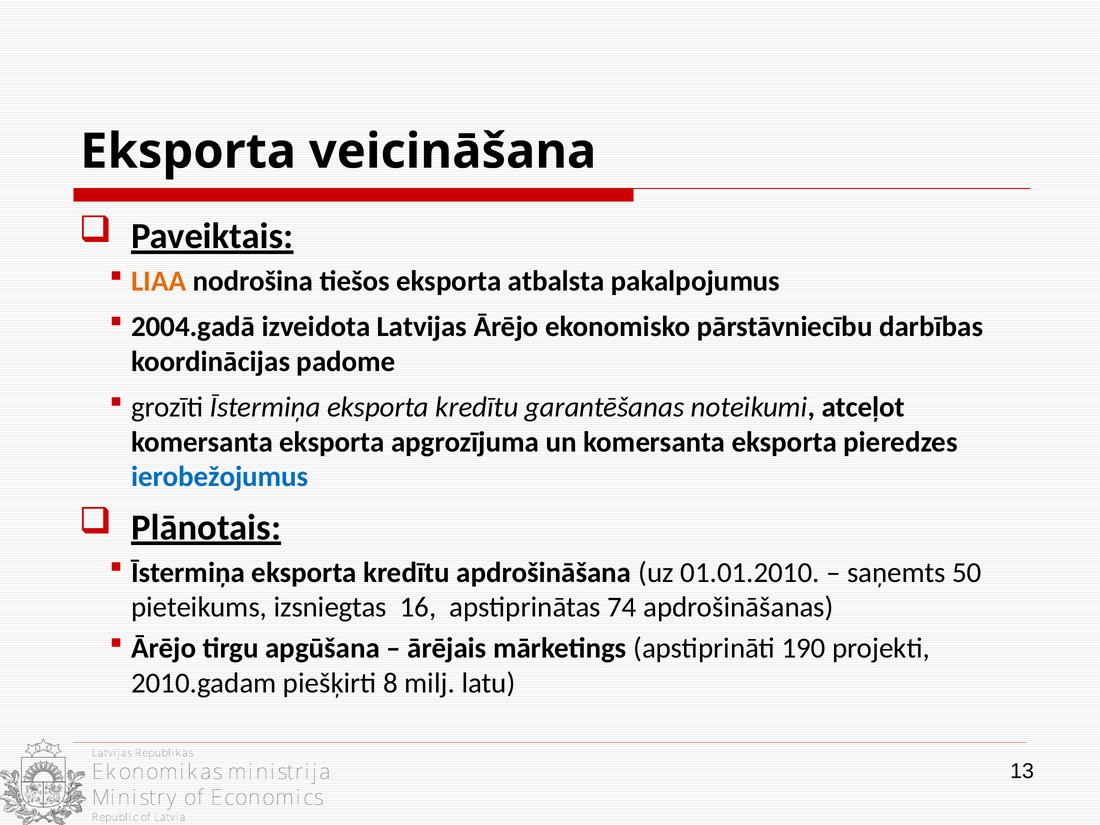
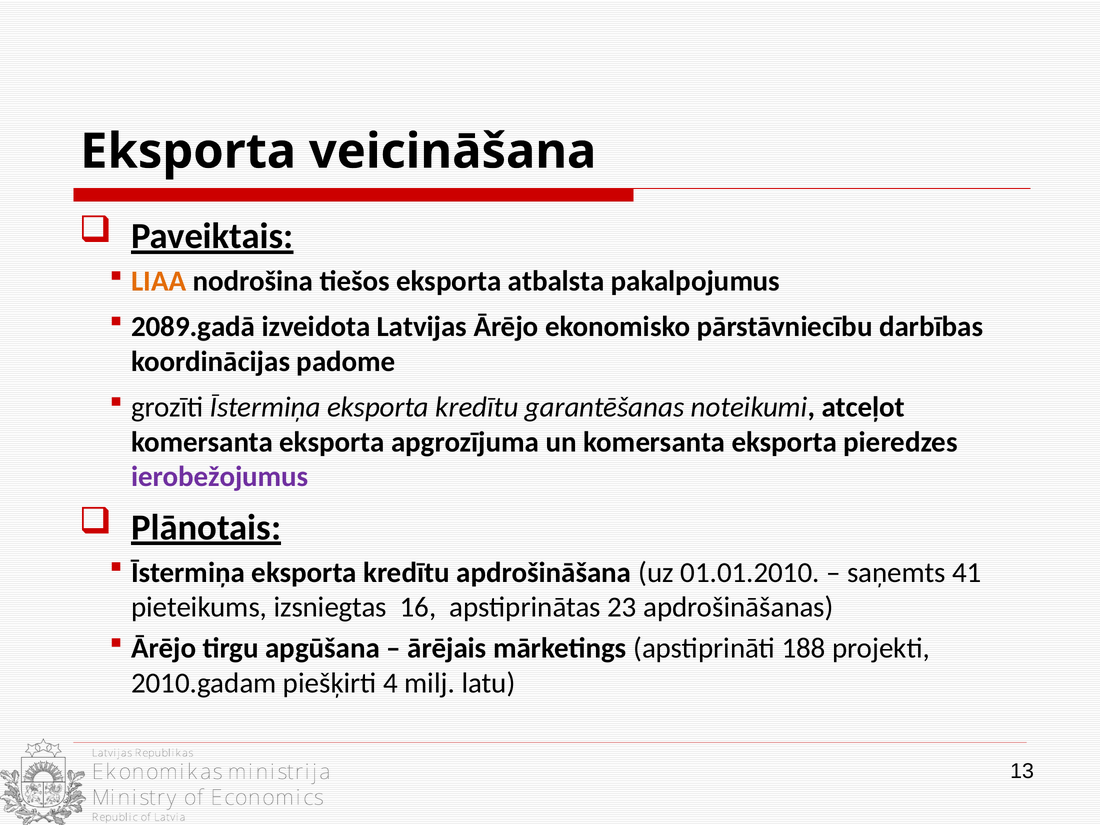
2004.gadā: 2004.gadā -> 2089.gadā
ierobežojumus colour: blue -> purple
50: 50 -> 41
74: 74 -> 23
190: 190 -> 188
8: 8 -> 4
